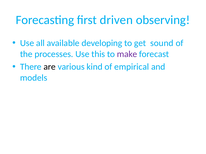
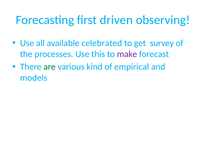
developing: developing -> celebrated
sound: sound -> survey
are colour: black -> green
